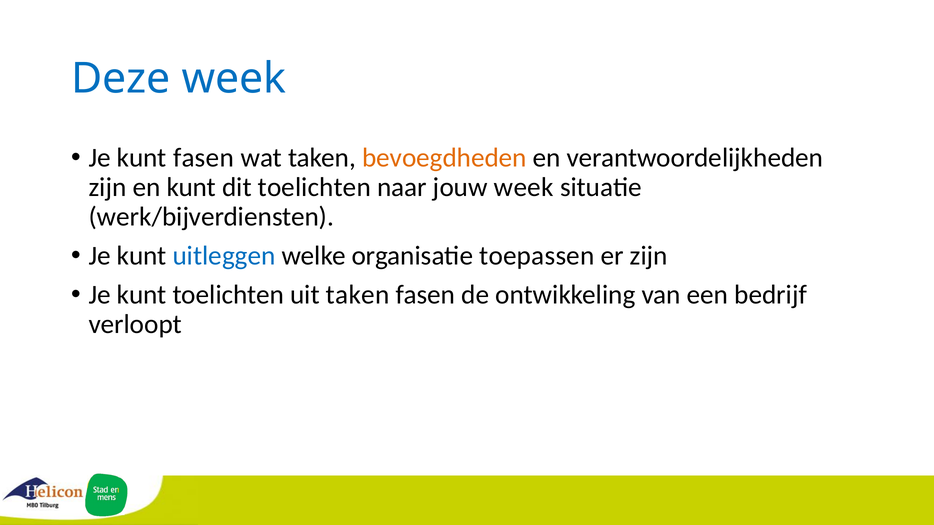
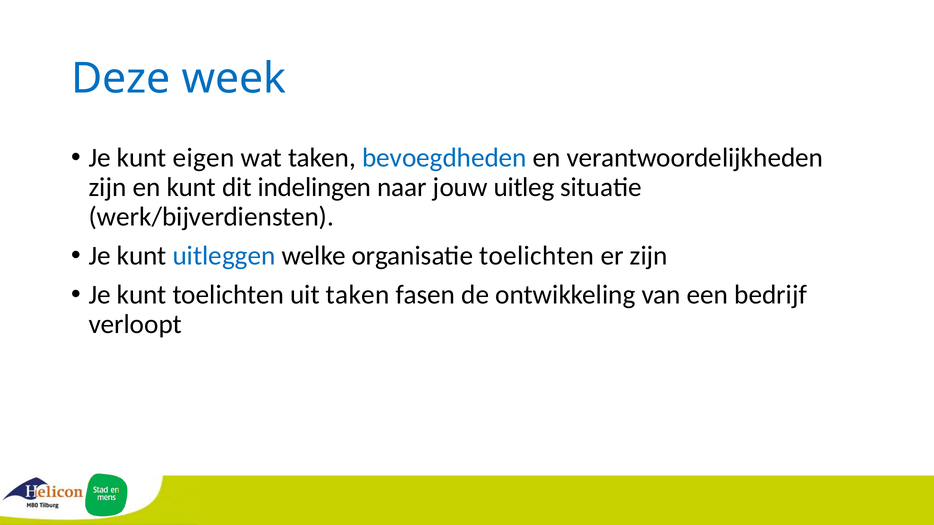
kunt fasen: fasen -> eigen
bevoegdheden colour: orange -> blue
dit toelichten: toelichten -> indelingen
jouw week: week -> uitleg
organisatie toepassen: toepassen -> toelichten
